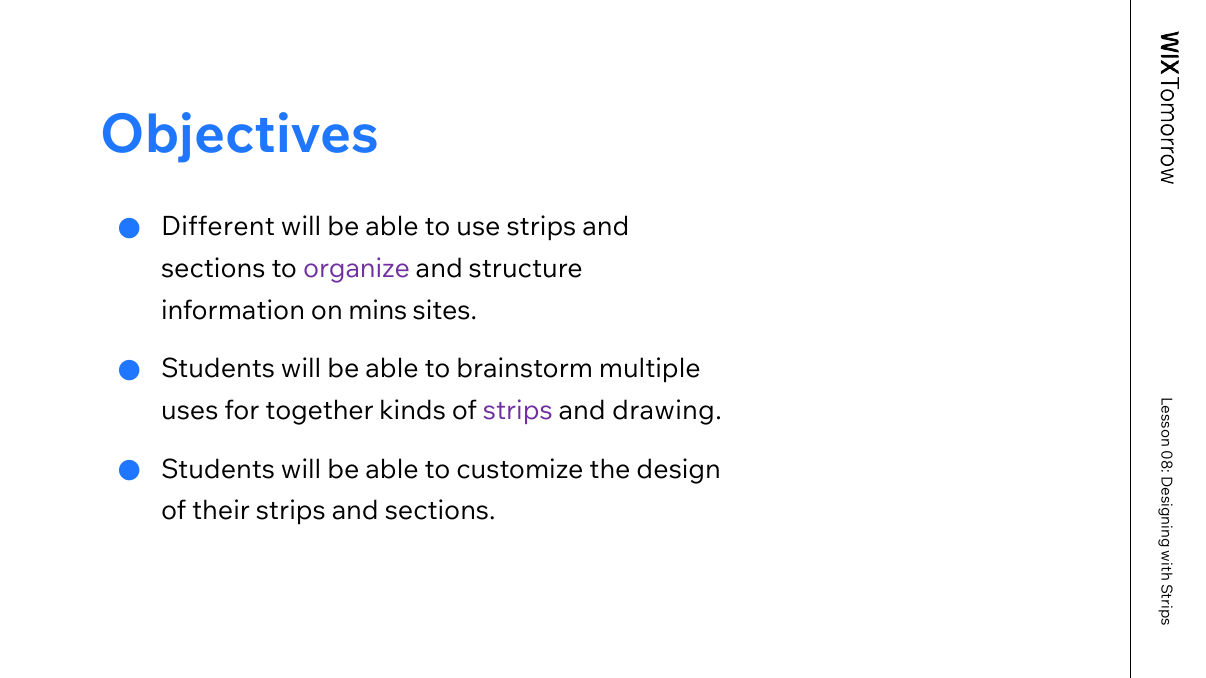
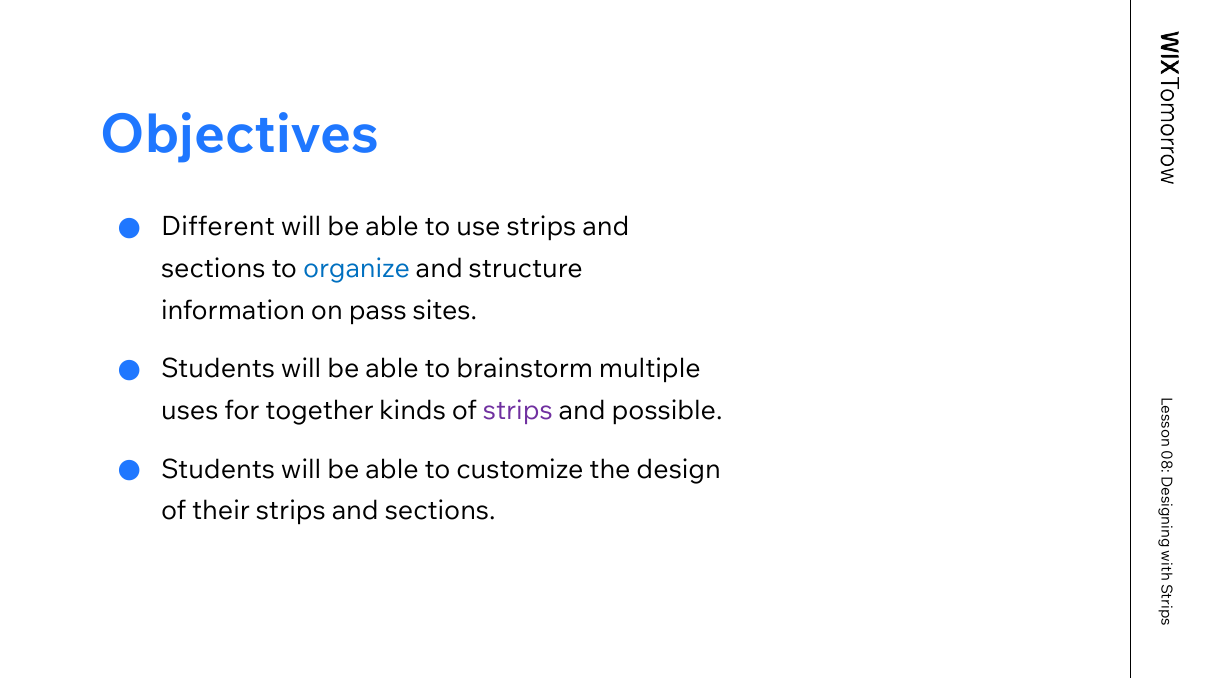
organize colour: purple -> blue
mins: mins -> pass
drawing: drawing -> possible
